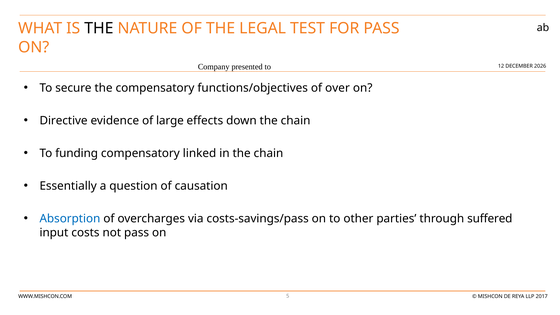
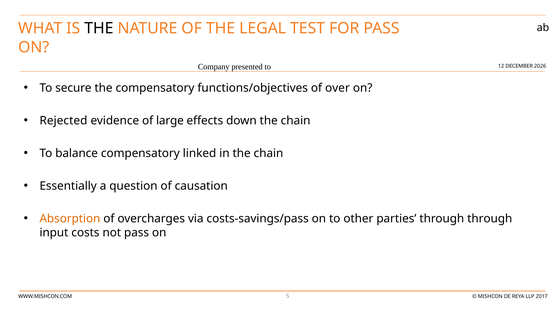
Directive: Directive -> Rejected
funding: funding -> balance
Absorption colour: blue -> orange
through suffered: suffered -> through
